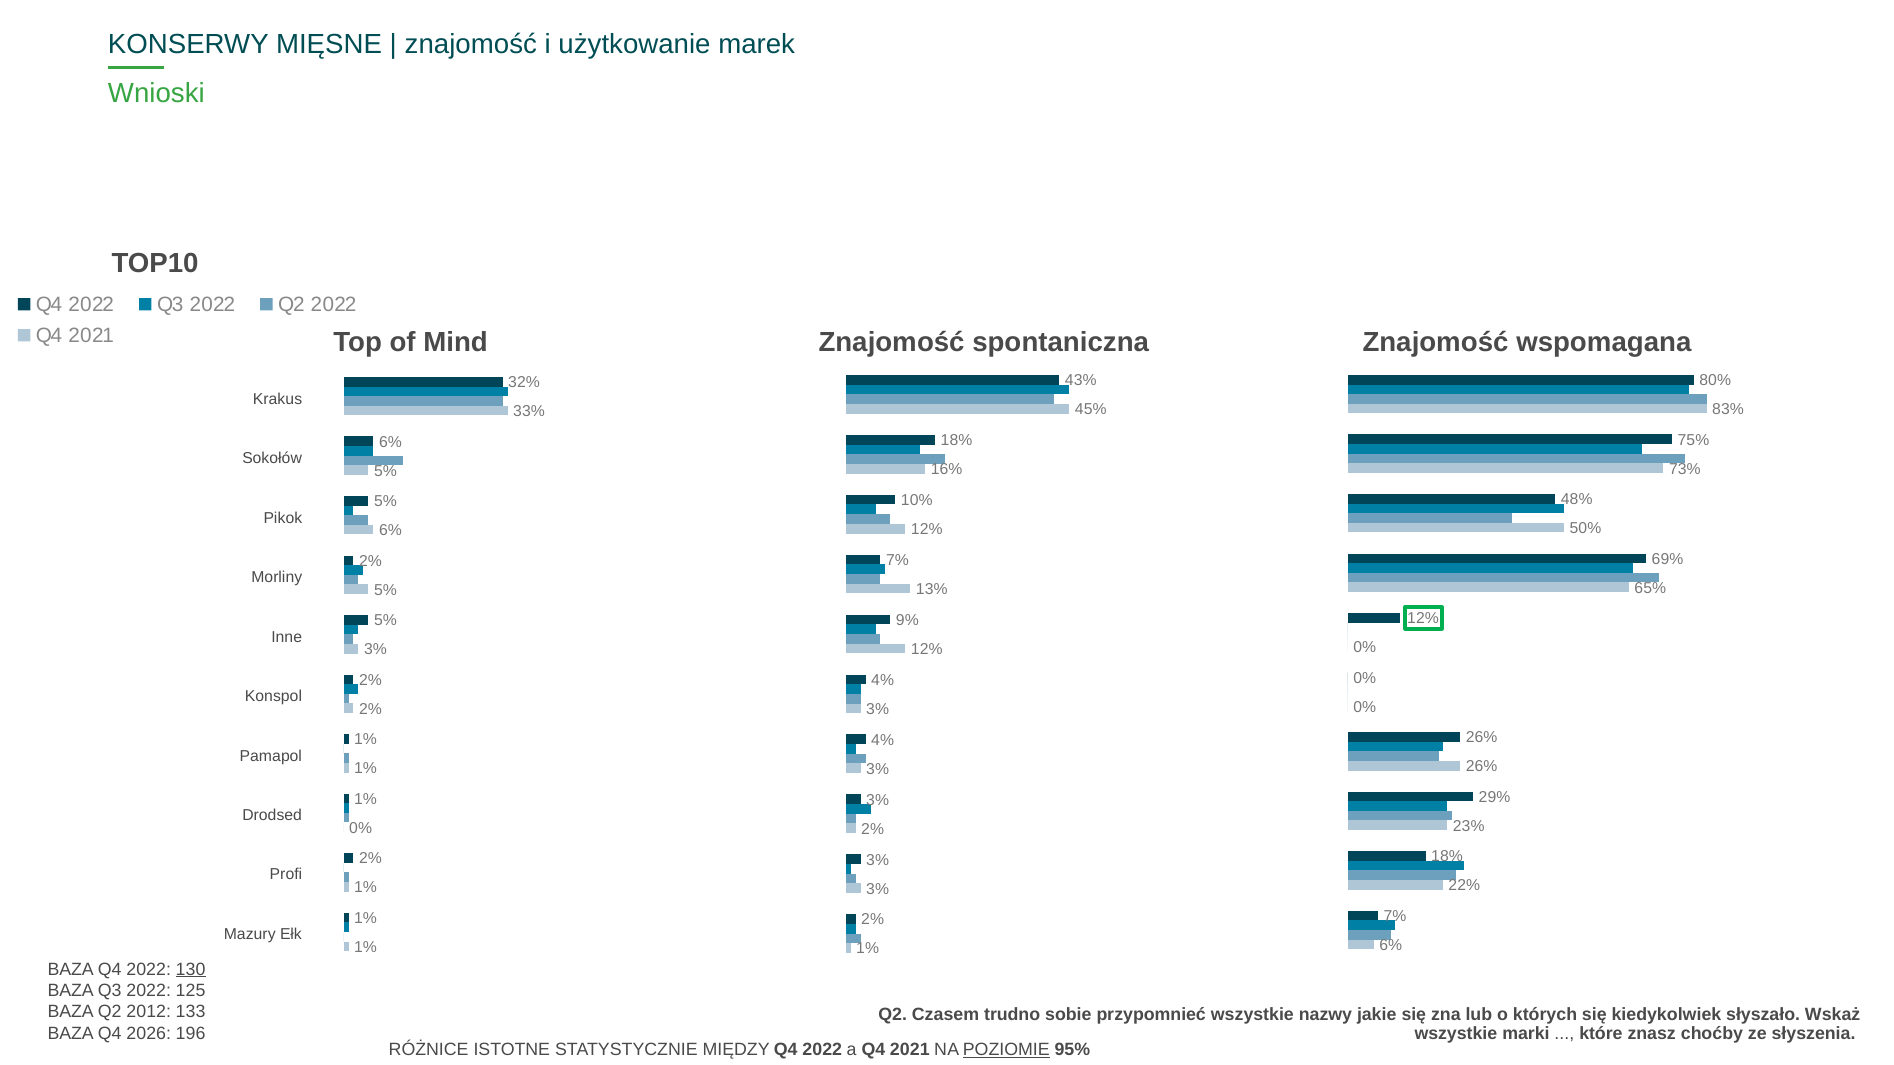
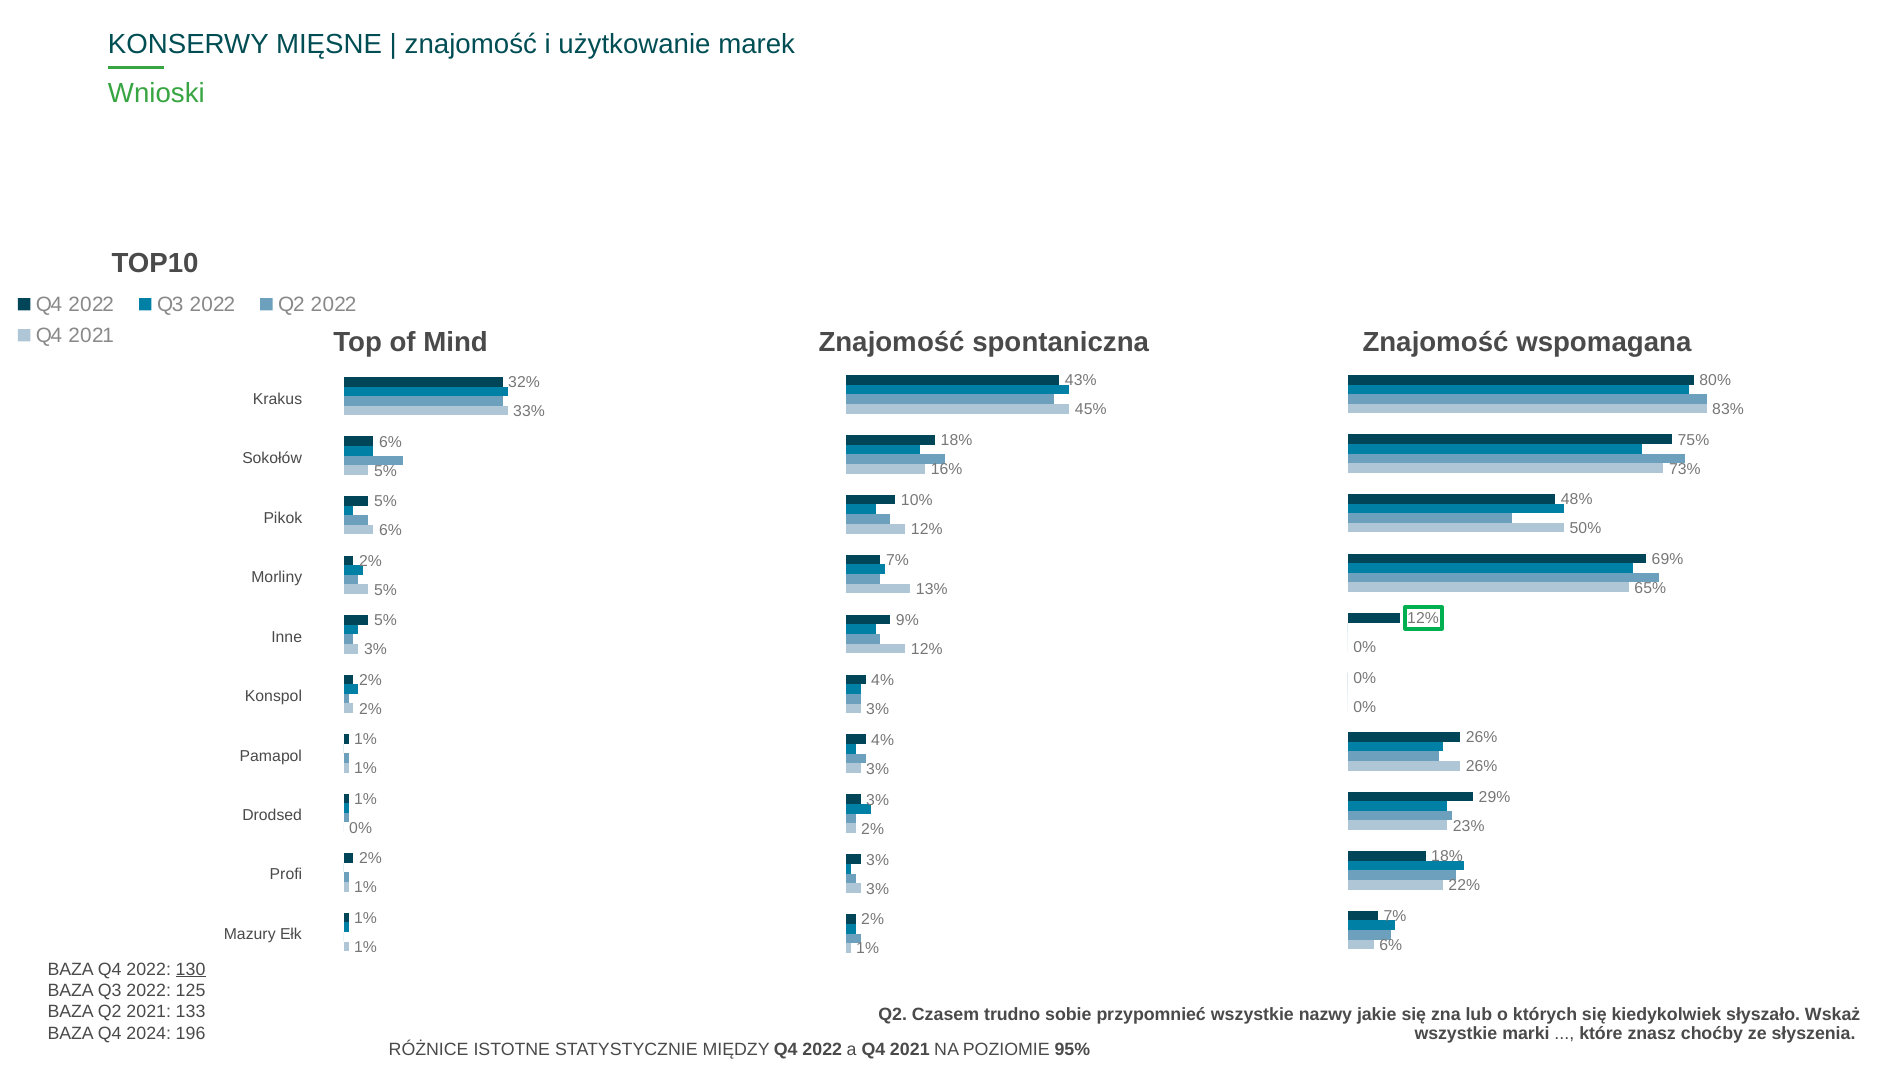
Q2 2012: 2012 -> 2021
2026: 2026 -> 2024
POZIOMIE underline: present -> none
